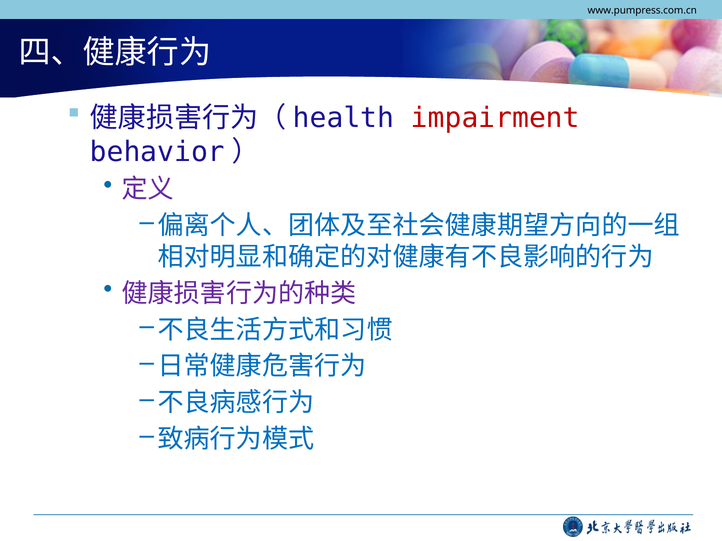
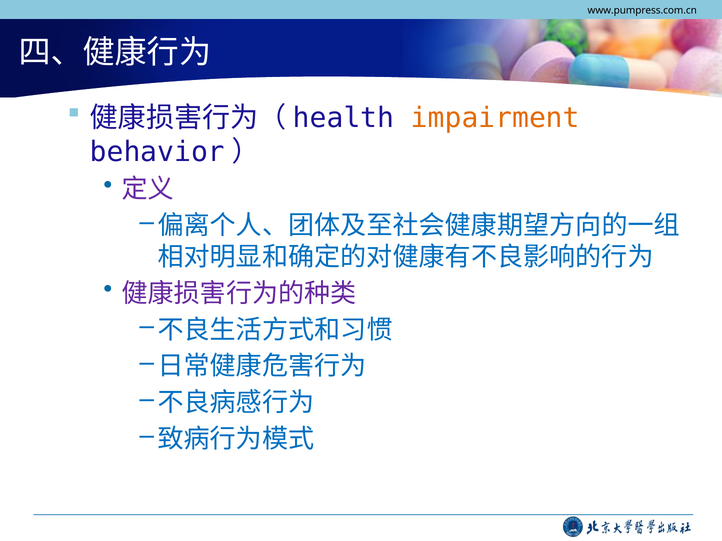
impairment colour: red -> orange
